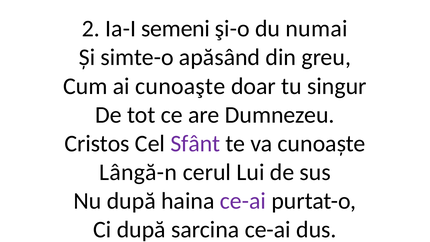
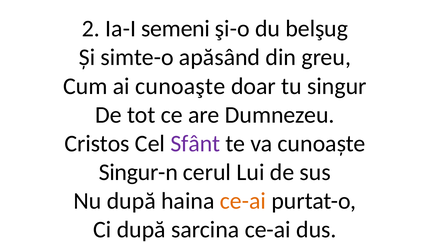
numai: numai -> belşug
Lângă-n: Lângă-n -> Singur-n
ce-ai at (243, 201) colour: purple -> orange
